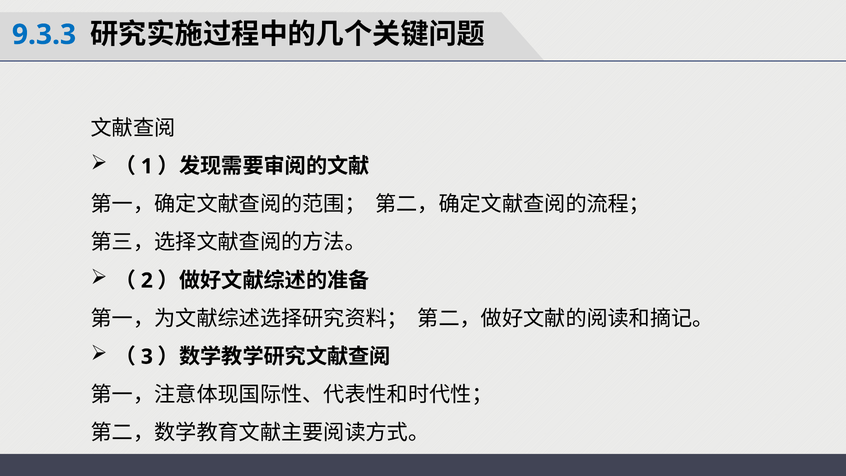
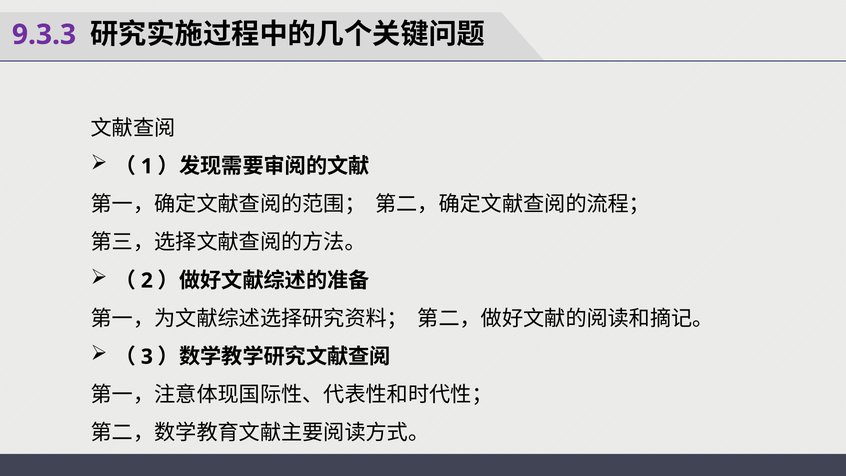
9.3.3 colour: blue -> purple
